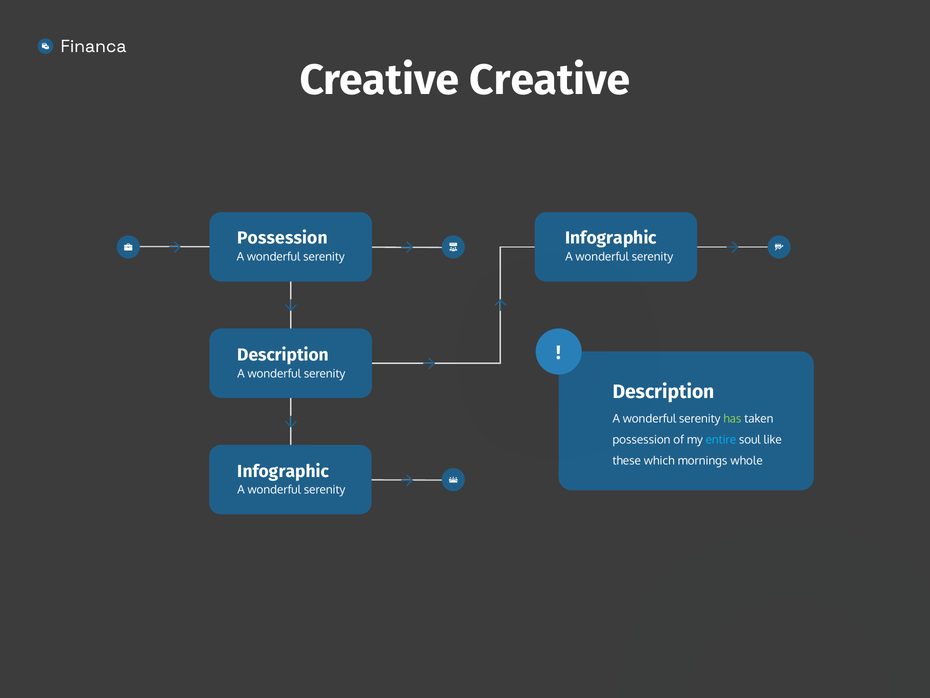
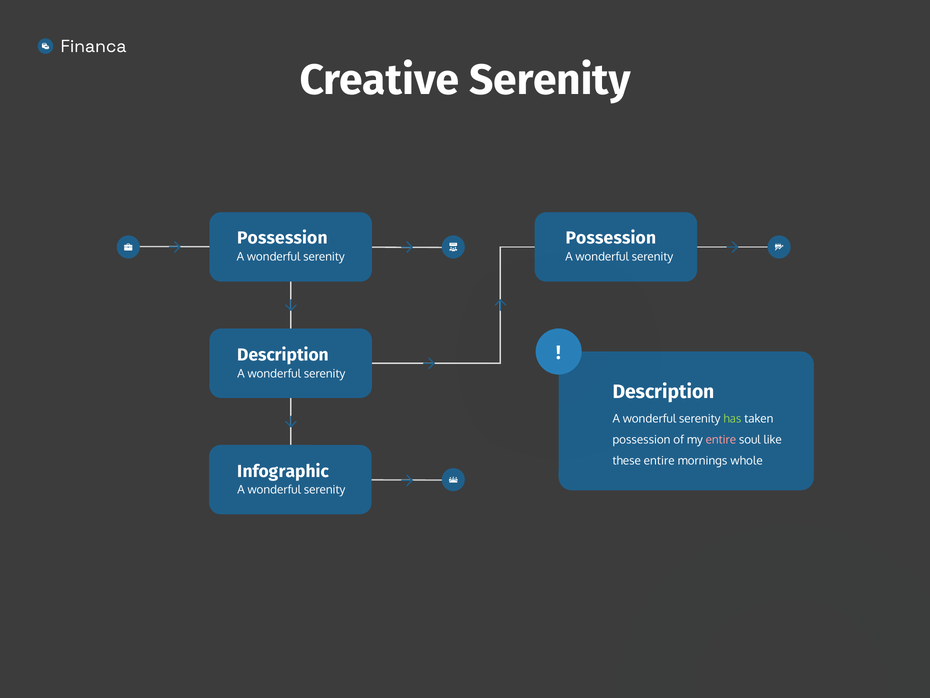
Creative Creative: Creative -> Serenity
Infographic at (611, 238): Infographic -> Possession
entire at (721, 440) colour: light blue -> pink
these which: which -> entire
